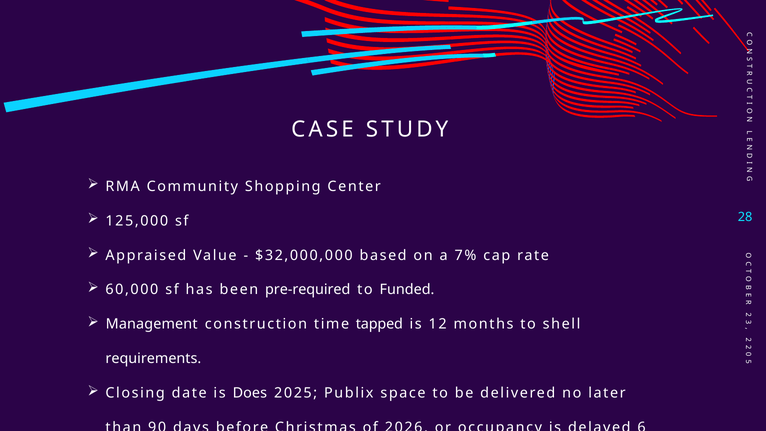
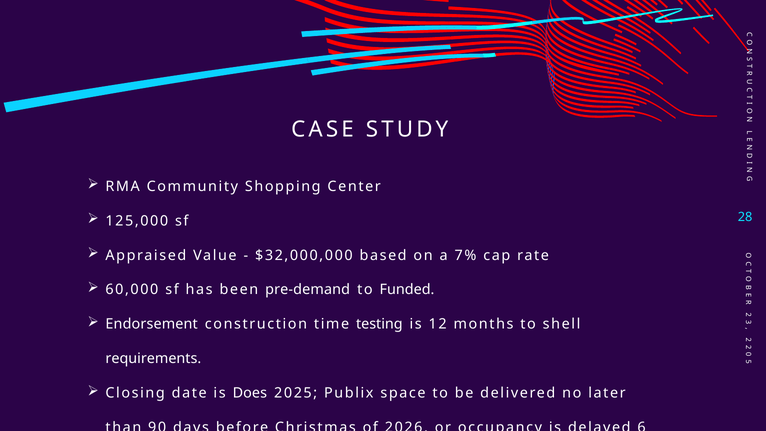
pre-required: pre-required -> pre-demand
Management: Management -> Endorsement
tapped: tapped -> testing
